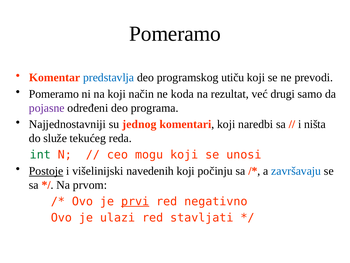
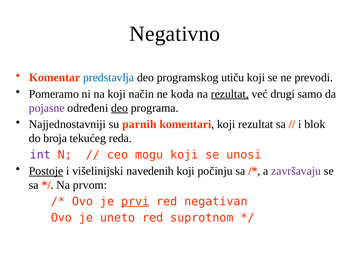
Pomeramo at (175, 34): Pomeramo -> Negativno
rezultat at (230, 94) underline: none -> present
deo at (120, 108) underline: none -> present
jednog: jednog -> parnih
koji naredbi: naredbi -> rezultat
ništa: ništa -> blok
služe: služe -> broja
int colour: green -> purple
završavaju colour: blue -> purple
negativno: negativno -> negativan
ulazi: ulazi -> uneto
stavljati: stavljati -> suprotnom
